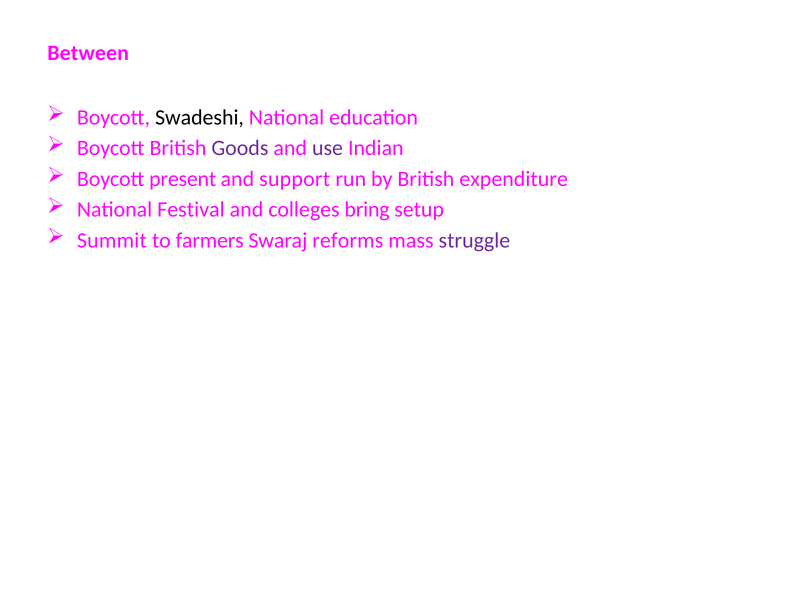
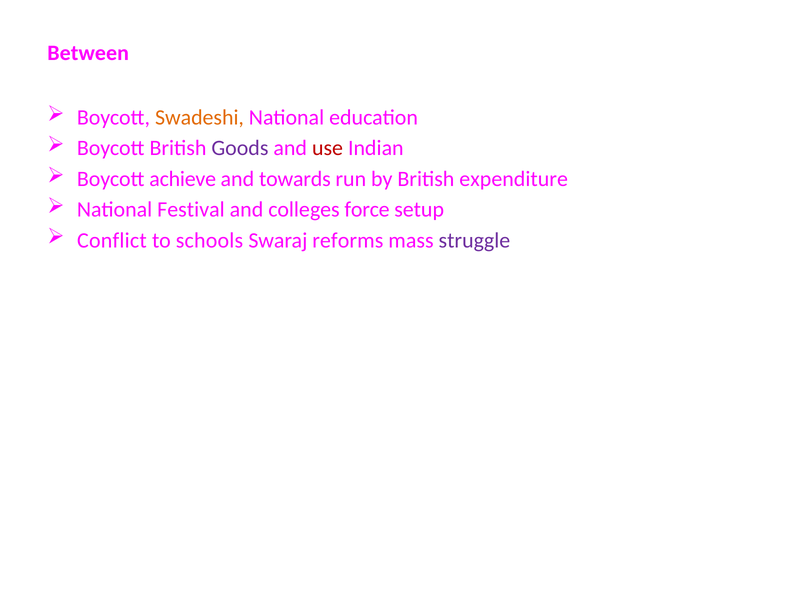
Swadeshi colour: black -> orange
use colour: purple -> red
present: present -> achieve
support: support -> towards
bring: bring -> force
Summit: Summit -> Conflict
farmers: farmers -> schools
